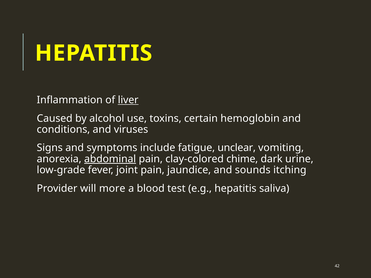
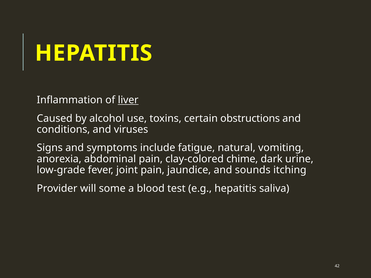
hemoglobin: hemoglobin -> obstructions
unclear: unclear -> natural
abdominal underline: present -> none
more: more -> some
